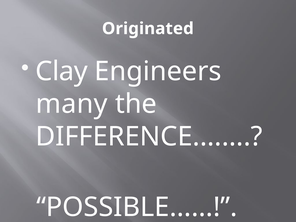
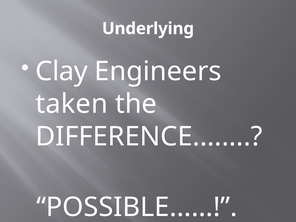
Originated: Originated -> Underlying
many: many -> taken
